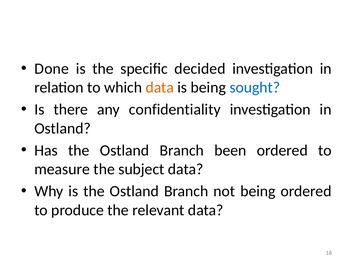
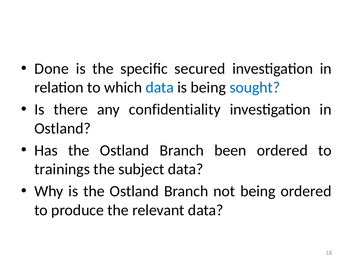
decided: decided -> secured
data at (160, 87) colour: orange -> blue
measure: measure -> trainings
